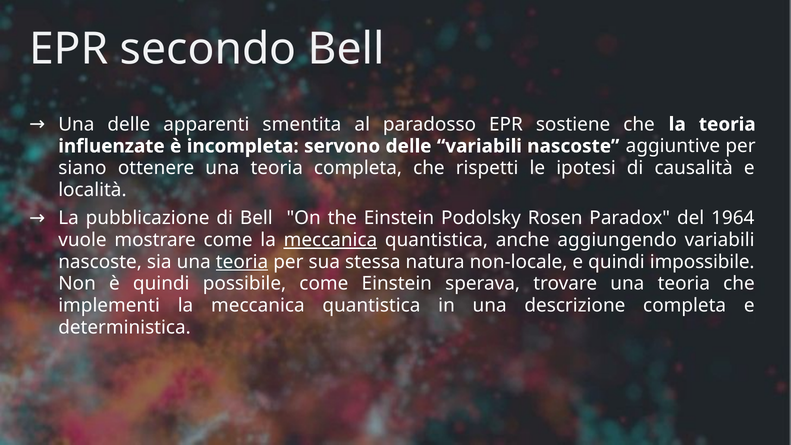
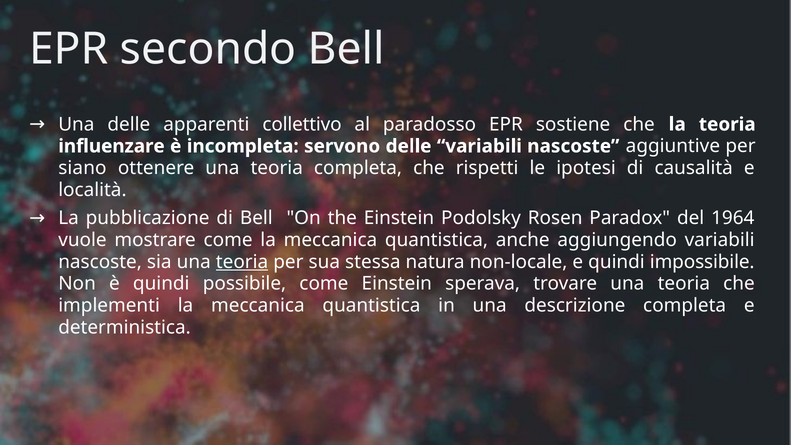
smentita: smentita -> collettivo
influenzate: influenzate -> influenzare
meccanica at (330, 240) underline: present -> none
